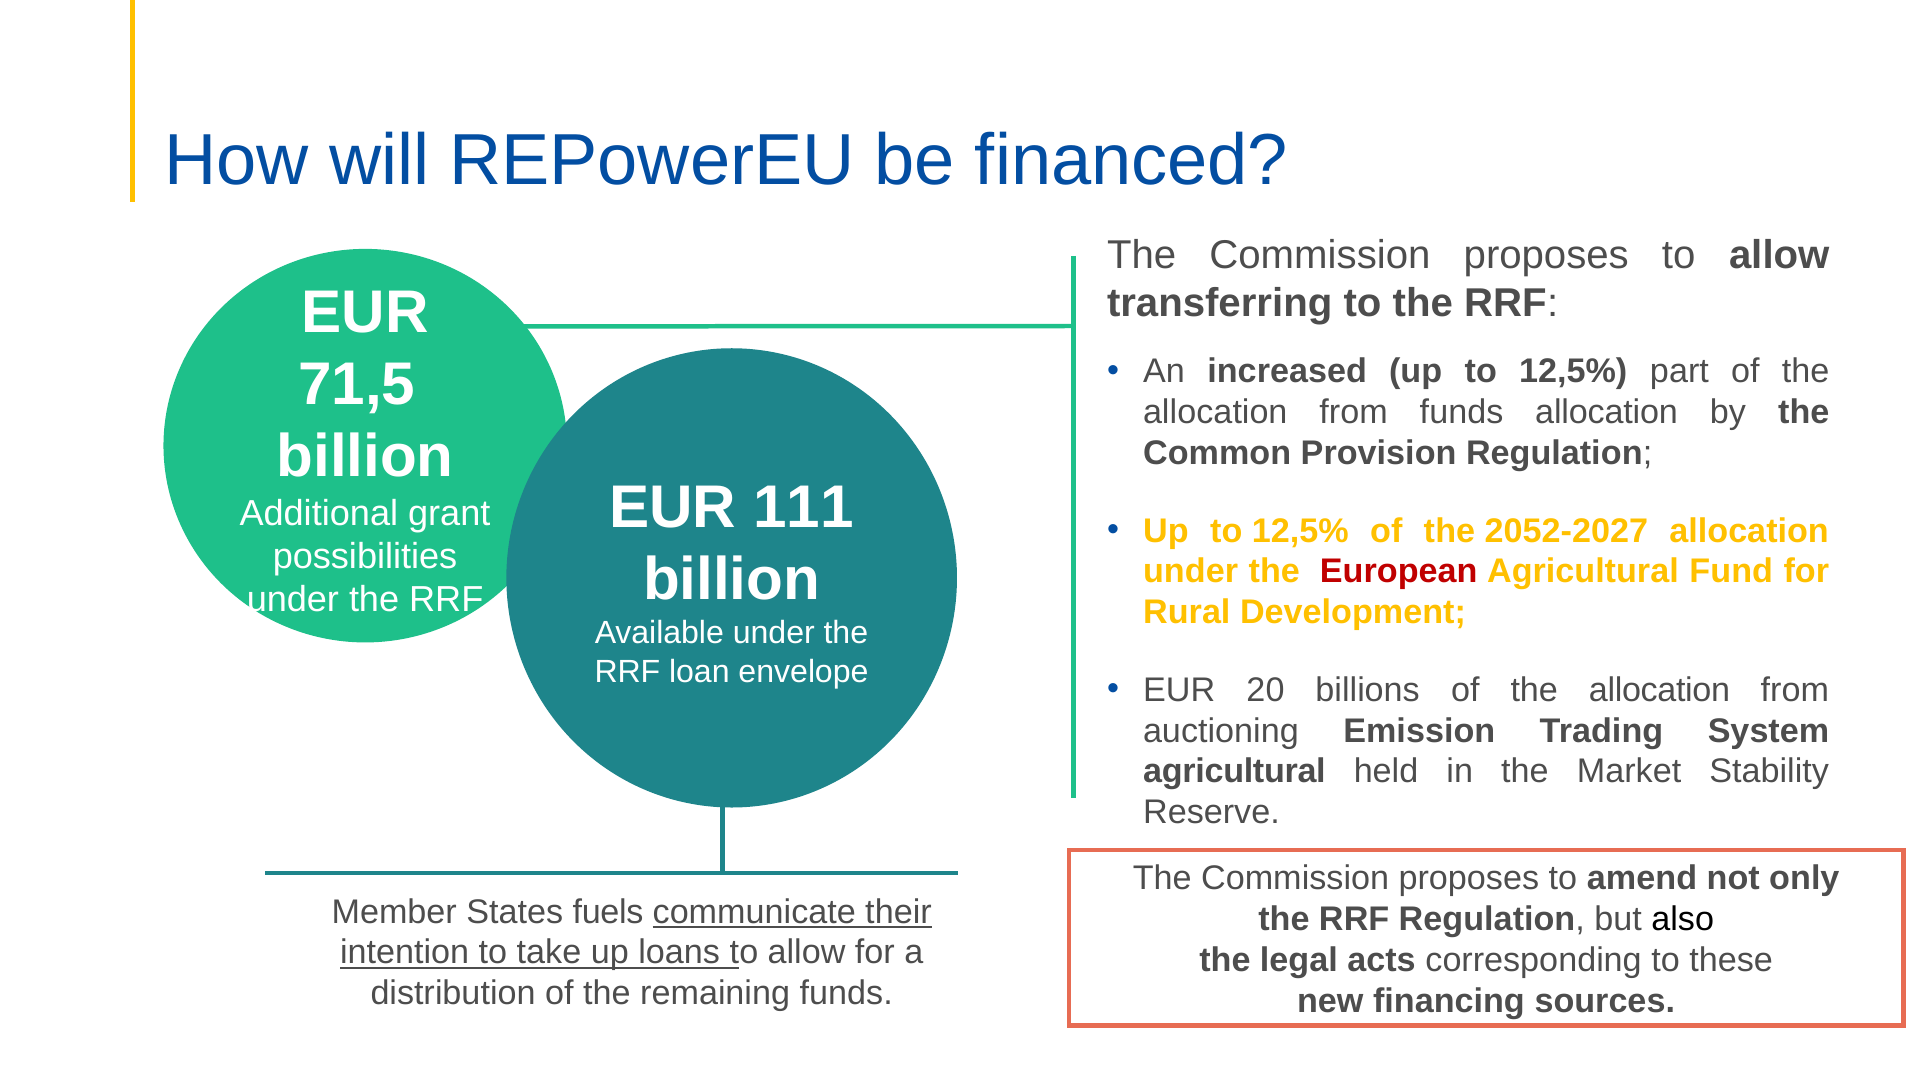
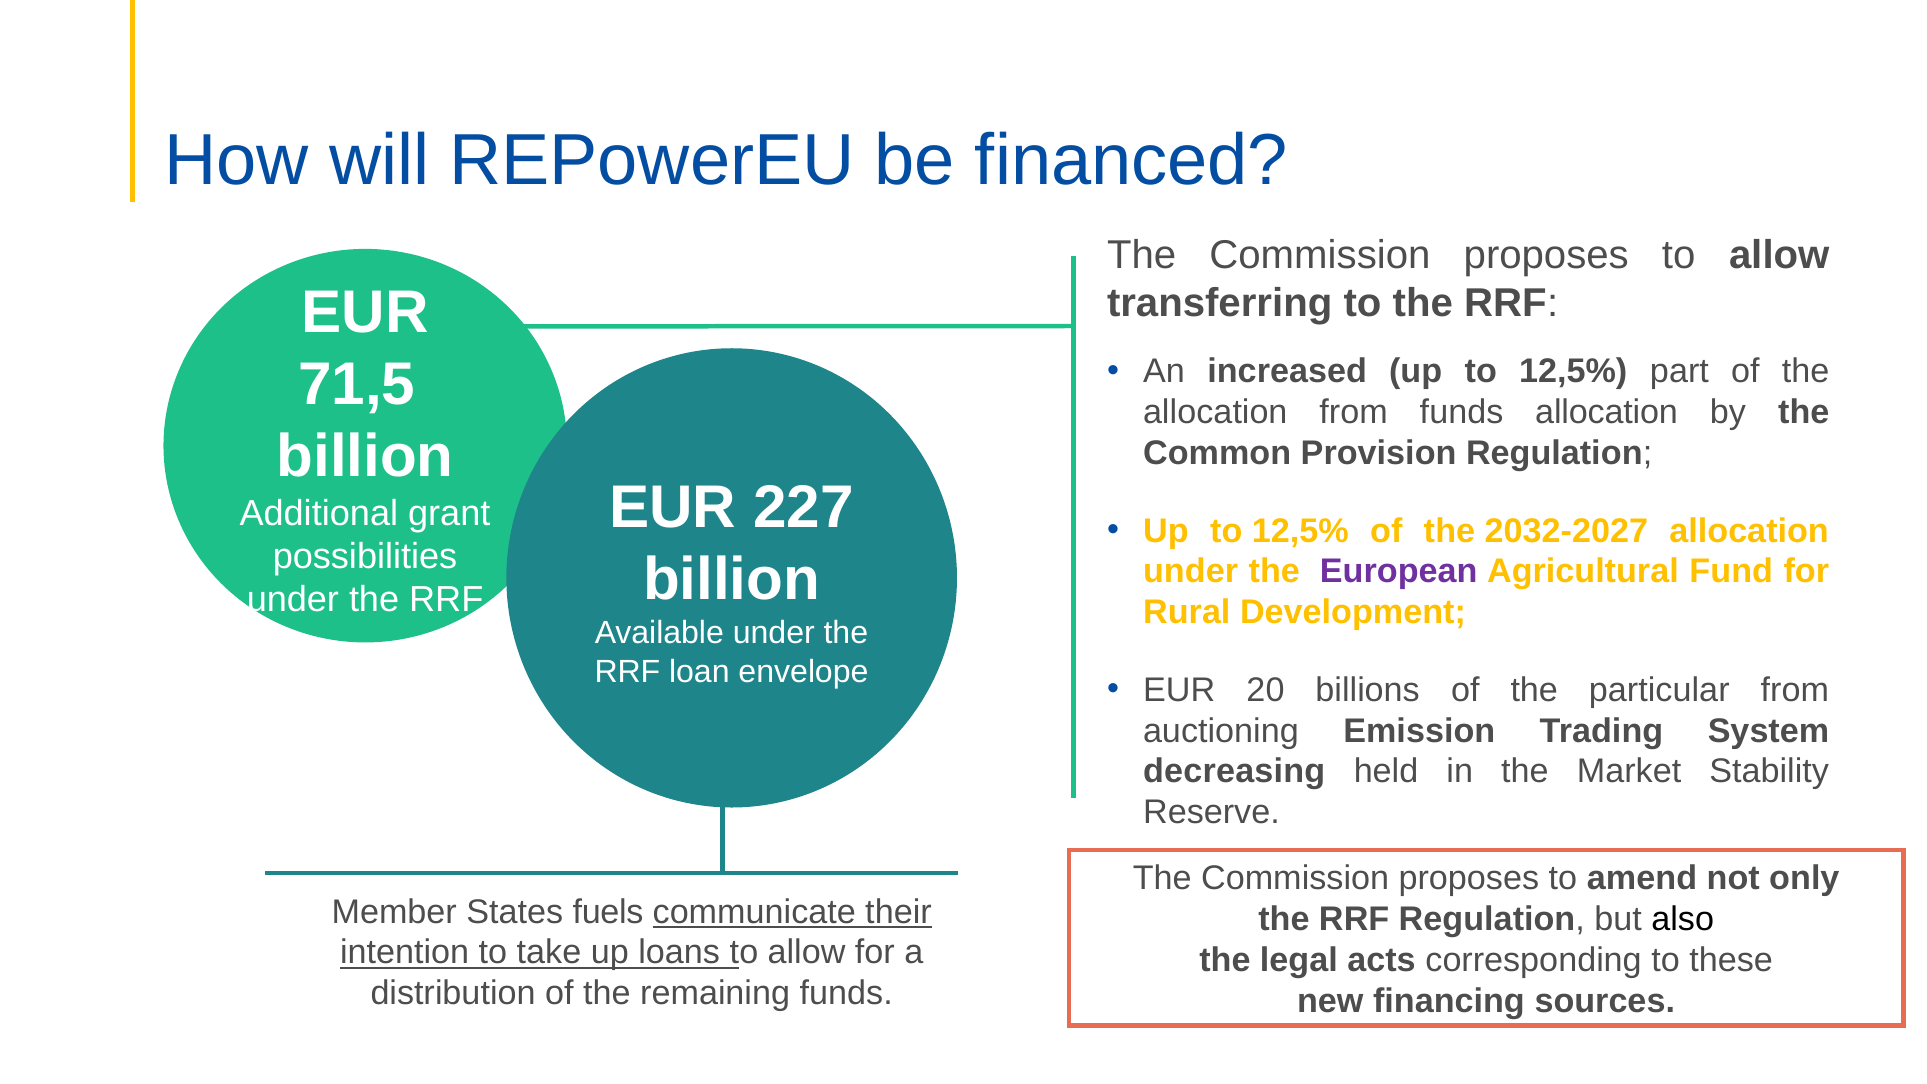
111: 111 -> 227
2052-2027: 2052-2027 -> 2032-2027
European colour: red -> purple
billions of the allocation: allocation -> particular
agricultural at (1234, 772): agricultural -> decreasing
